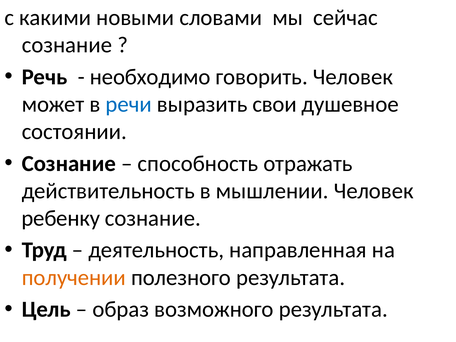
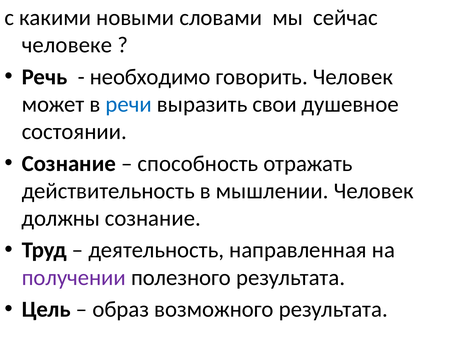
сознание at (67, 45): сознание -> человеке
ребенку: ребенку -> должны
получении colour: orange -> purple
